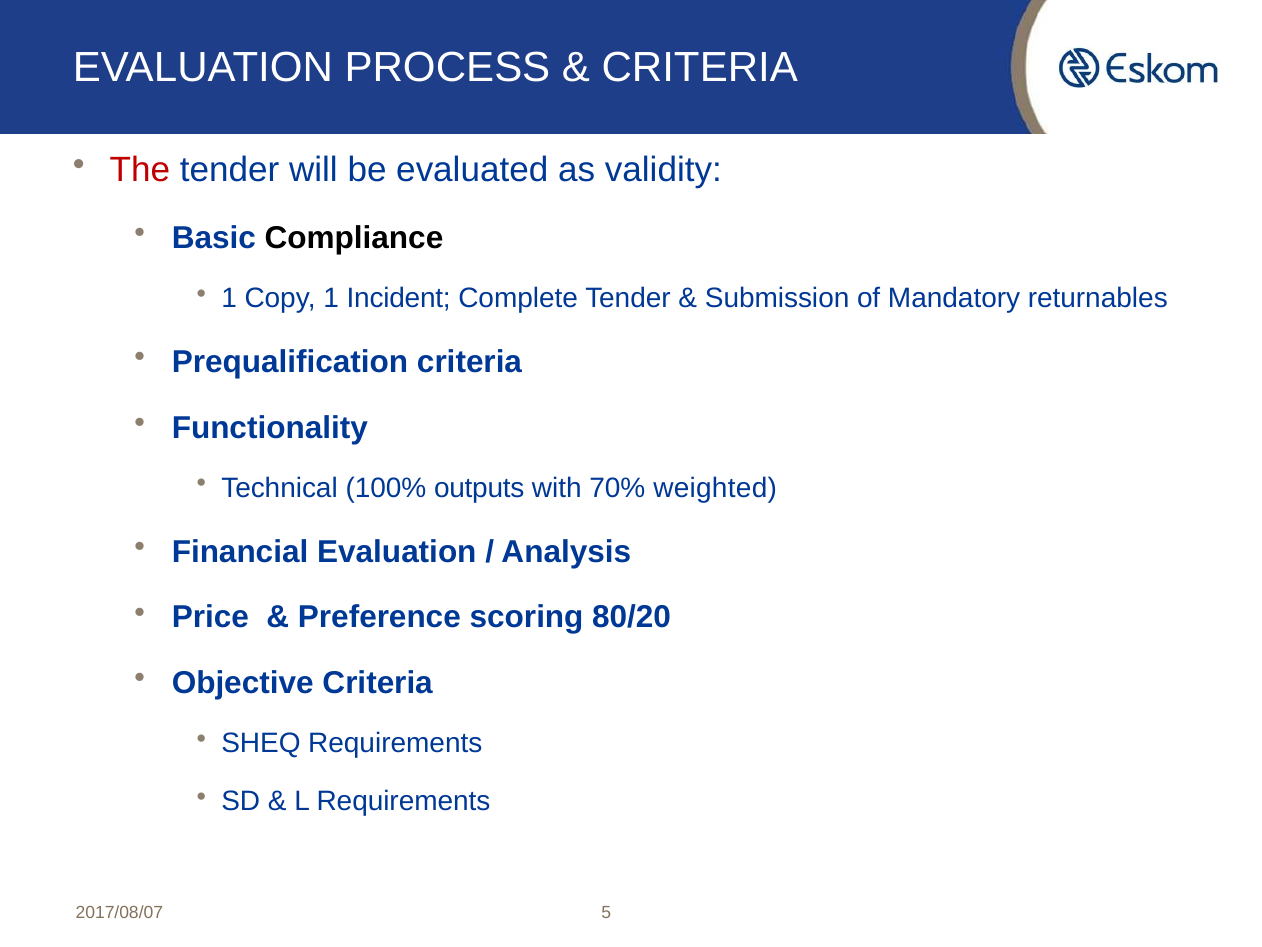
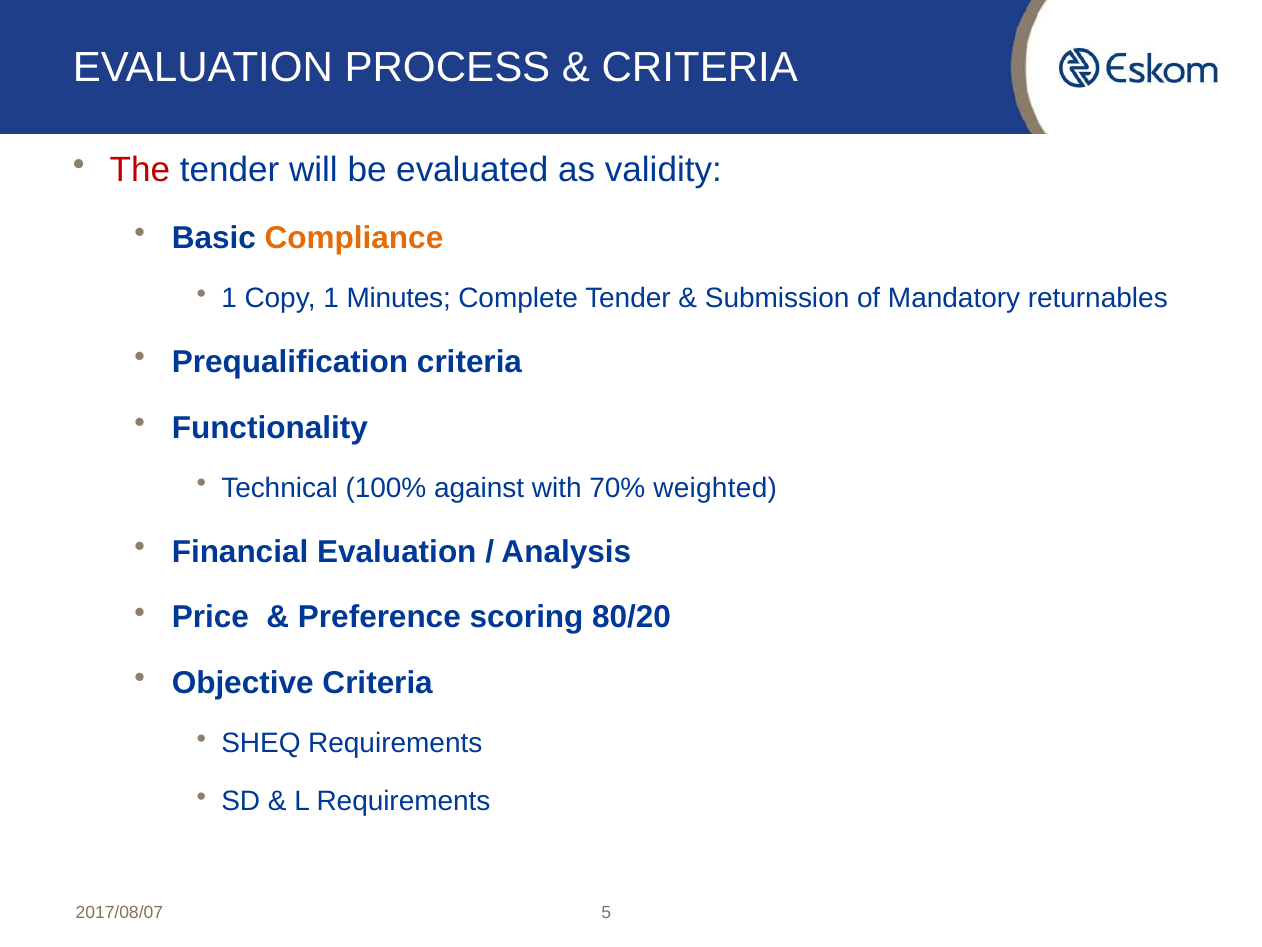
Compliance colour: black -> orange
Incident: Incident -> Minutes
outputs: outputs -> against
